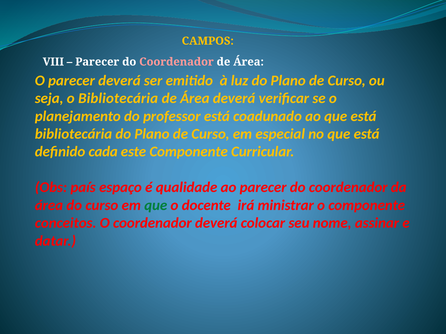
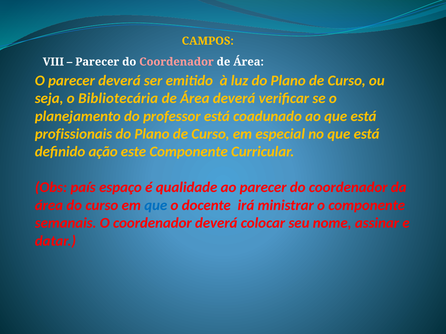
bibliotecária at (73, 134): bibliotecária -> profissionais
cada: cada -> ação
que at (156, 206) colour: green -> blue
conceitos: conceitos -> semanais
